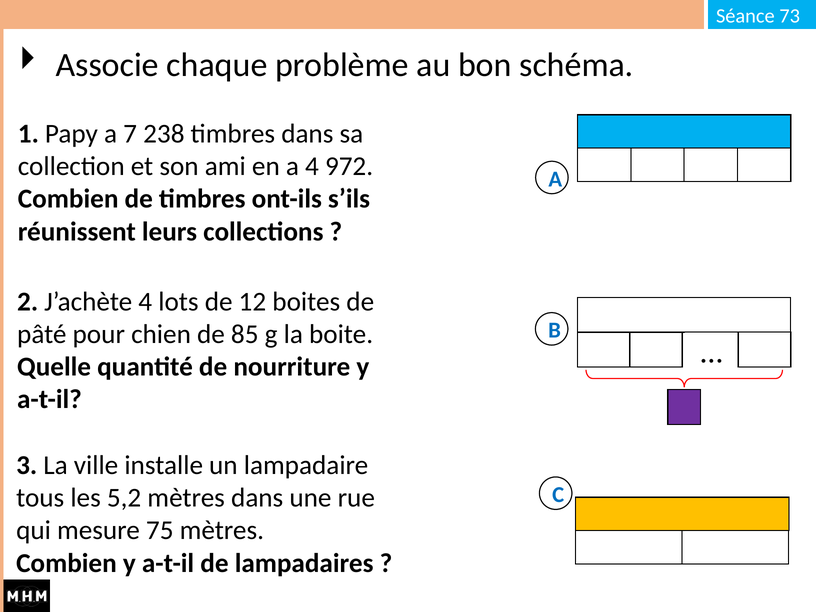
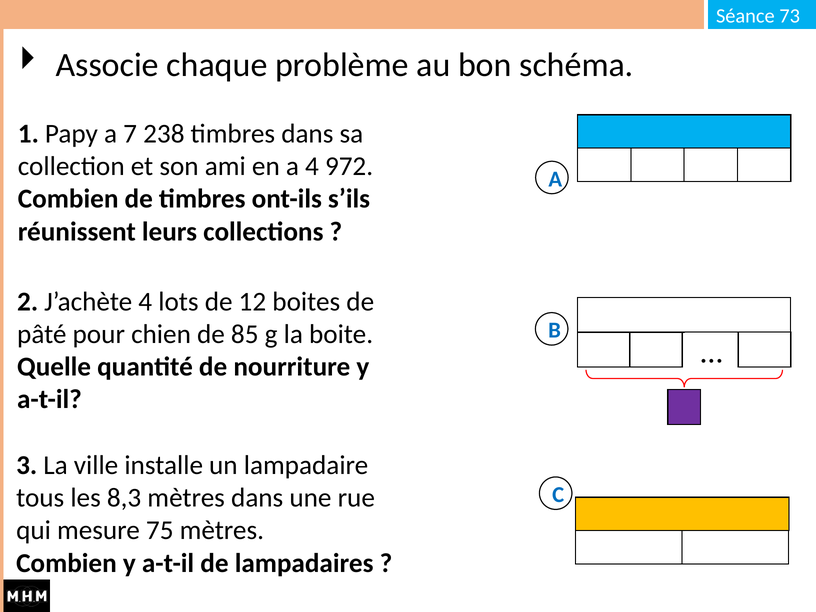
5,2: 5,2 -> 8,3
